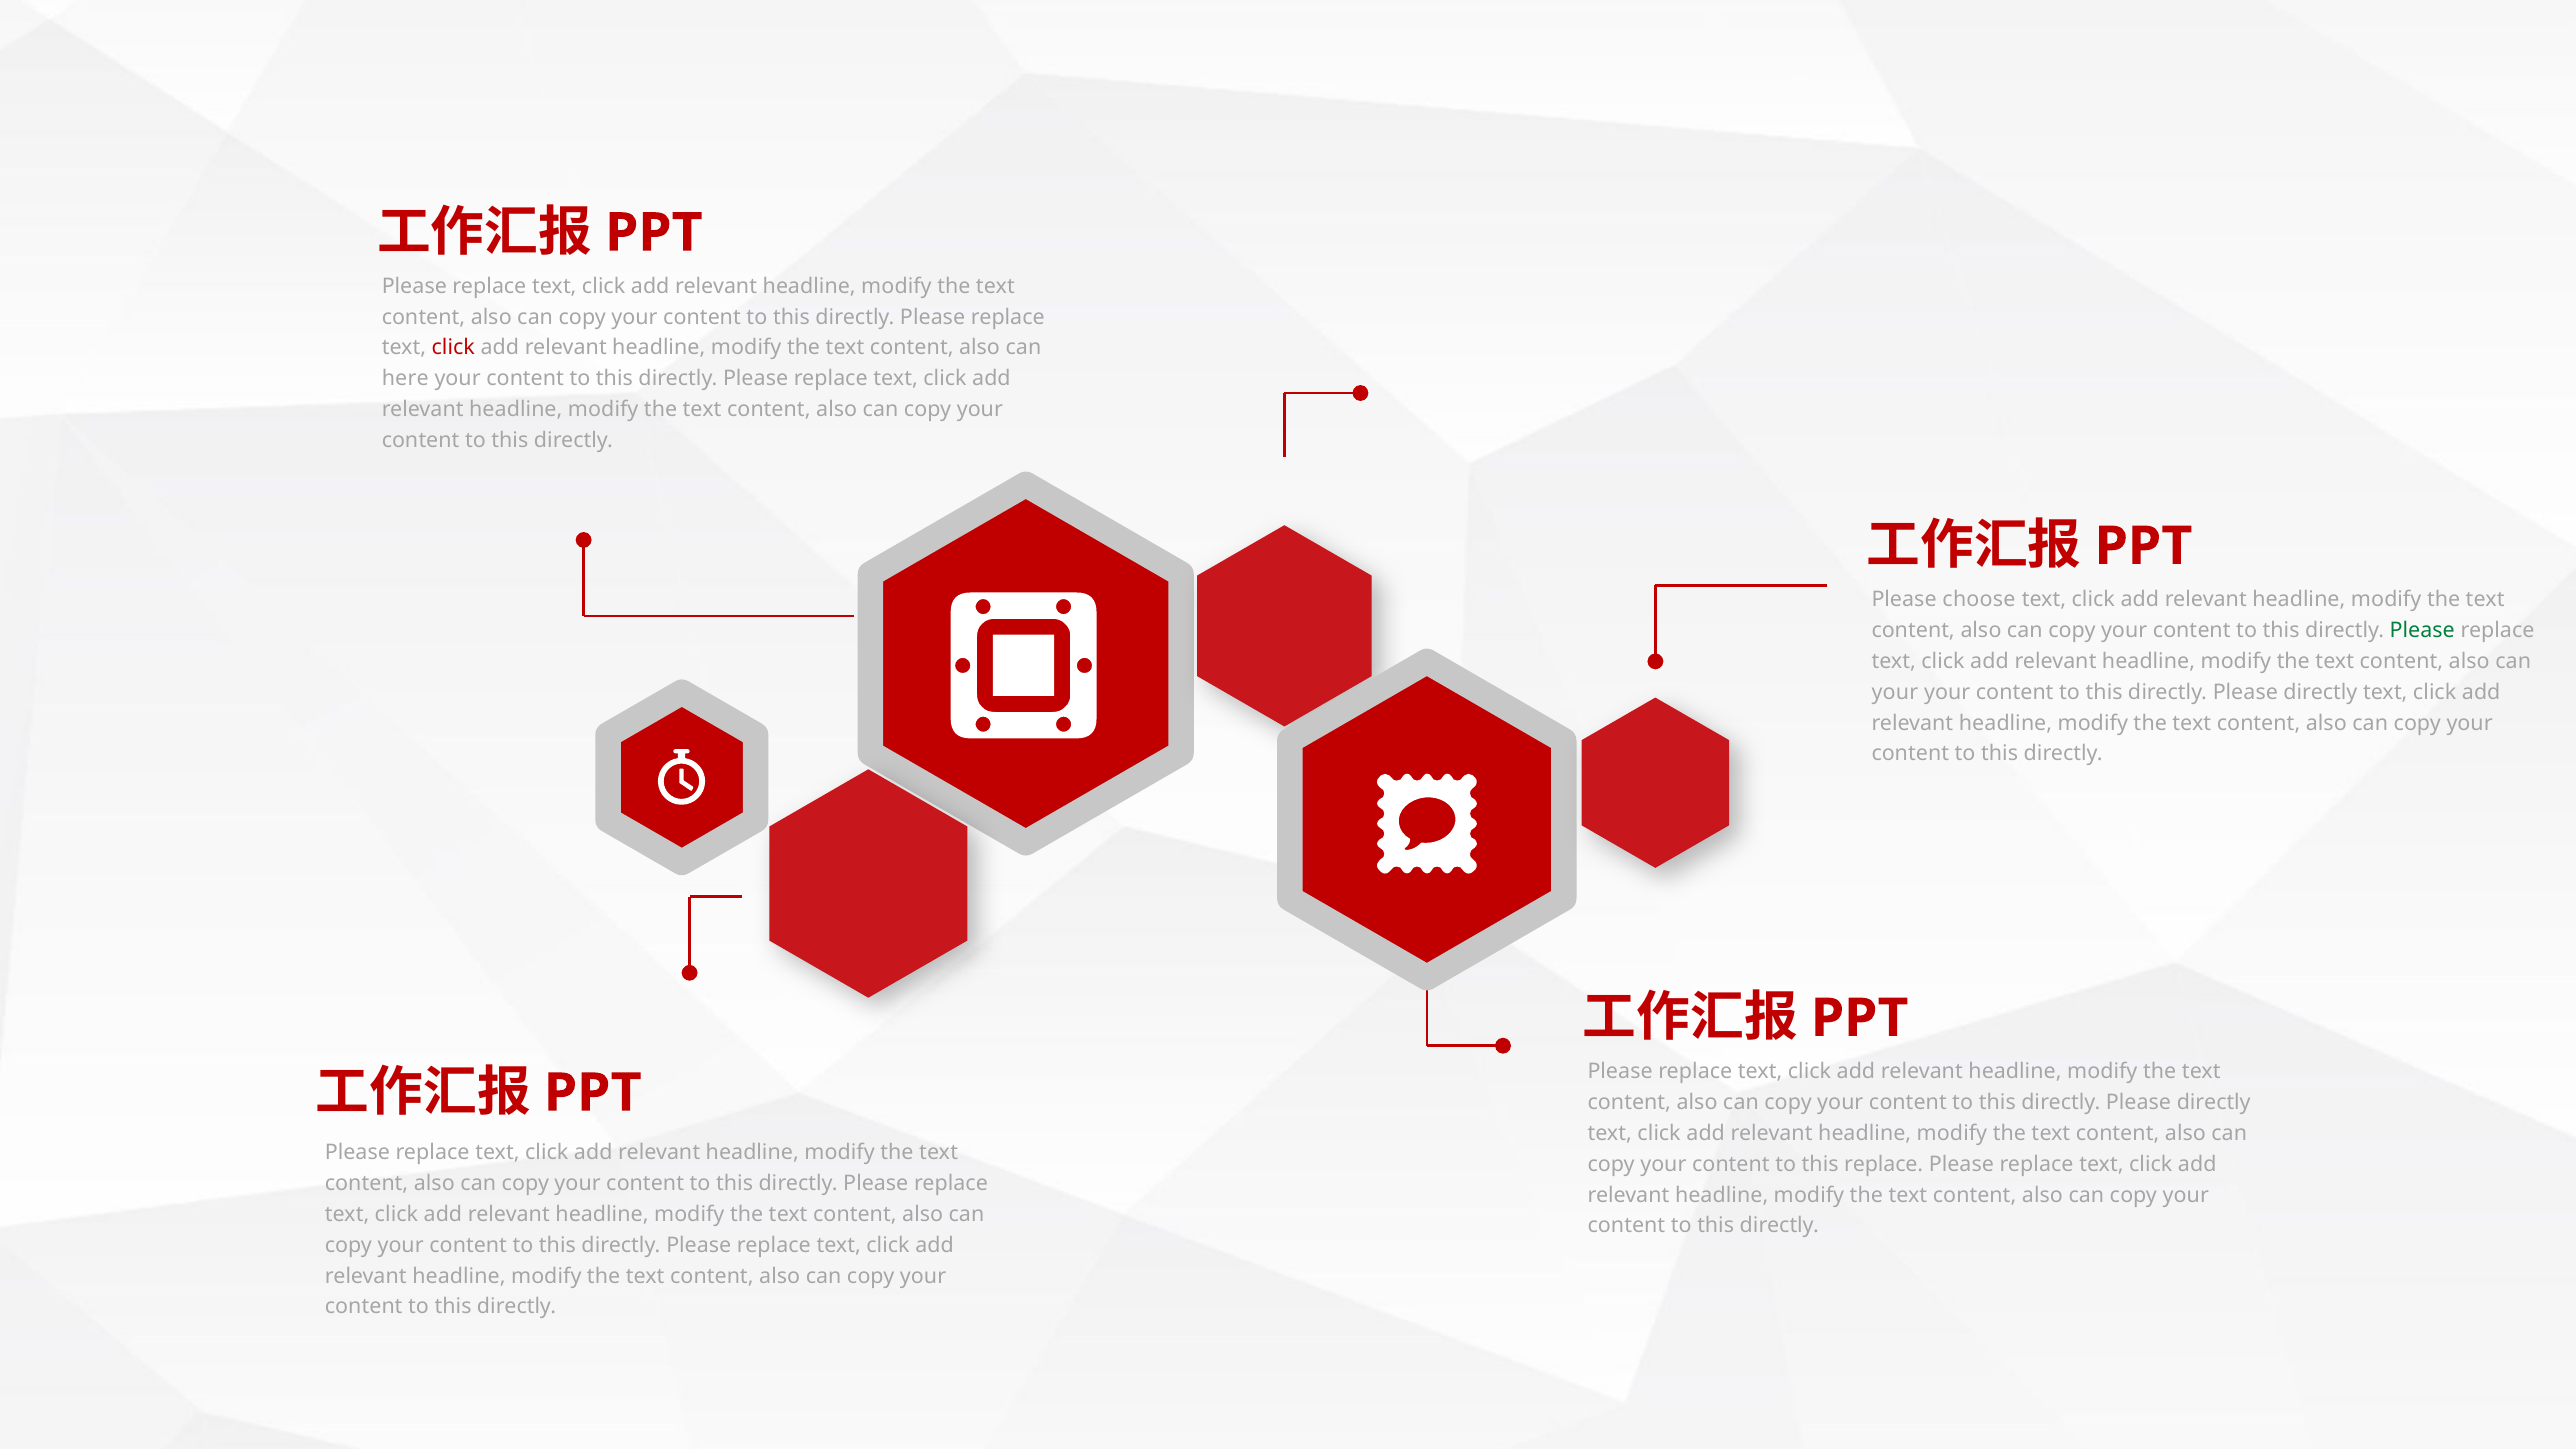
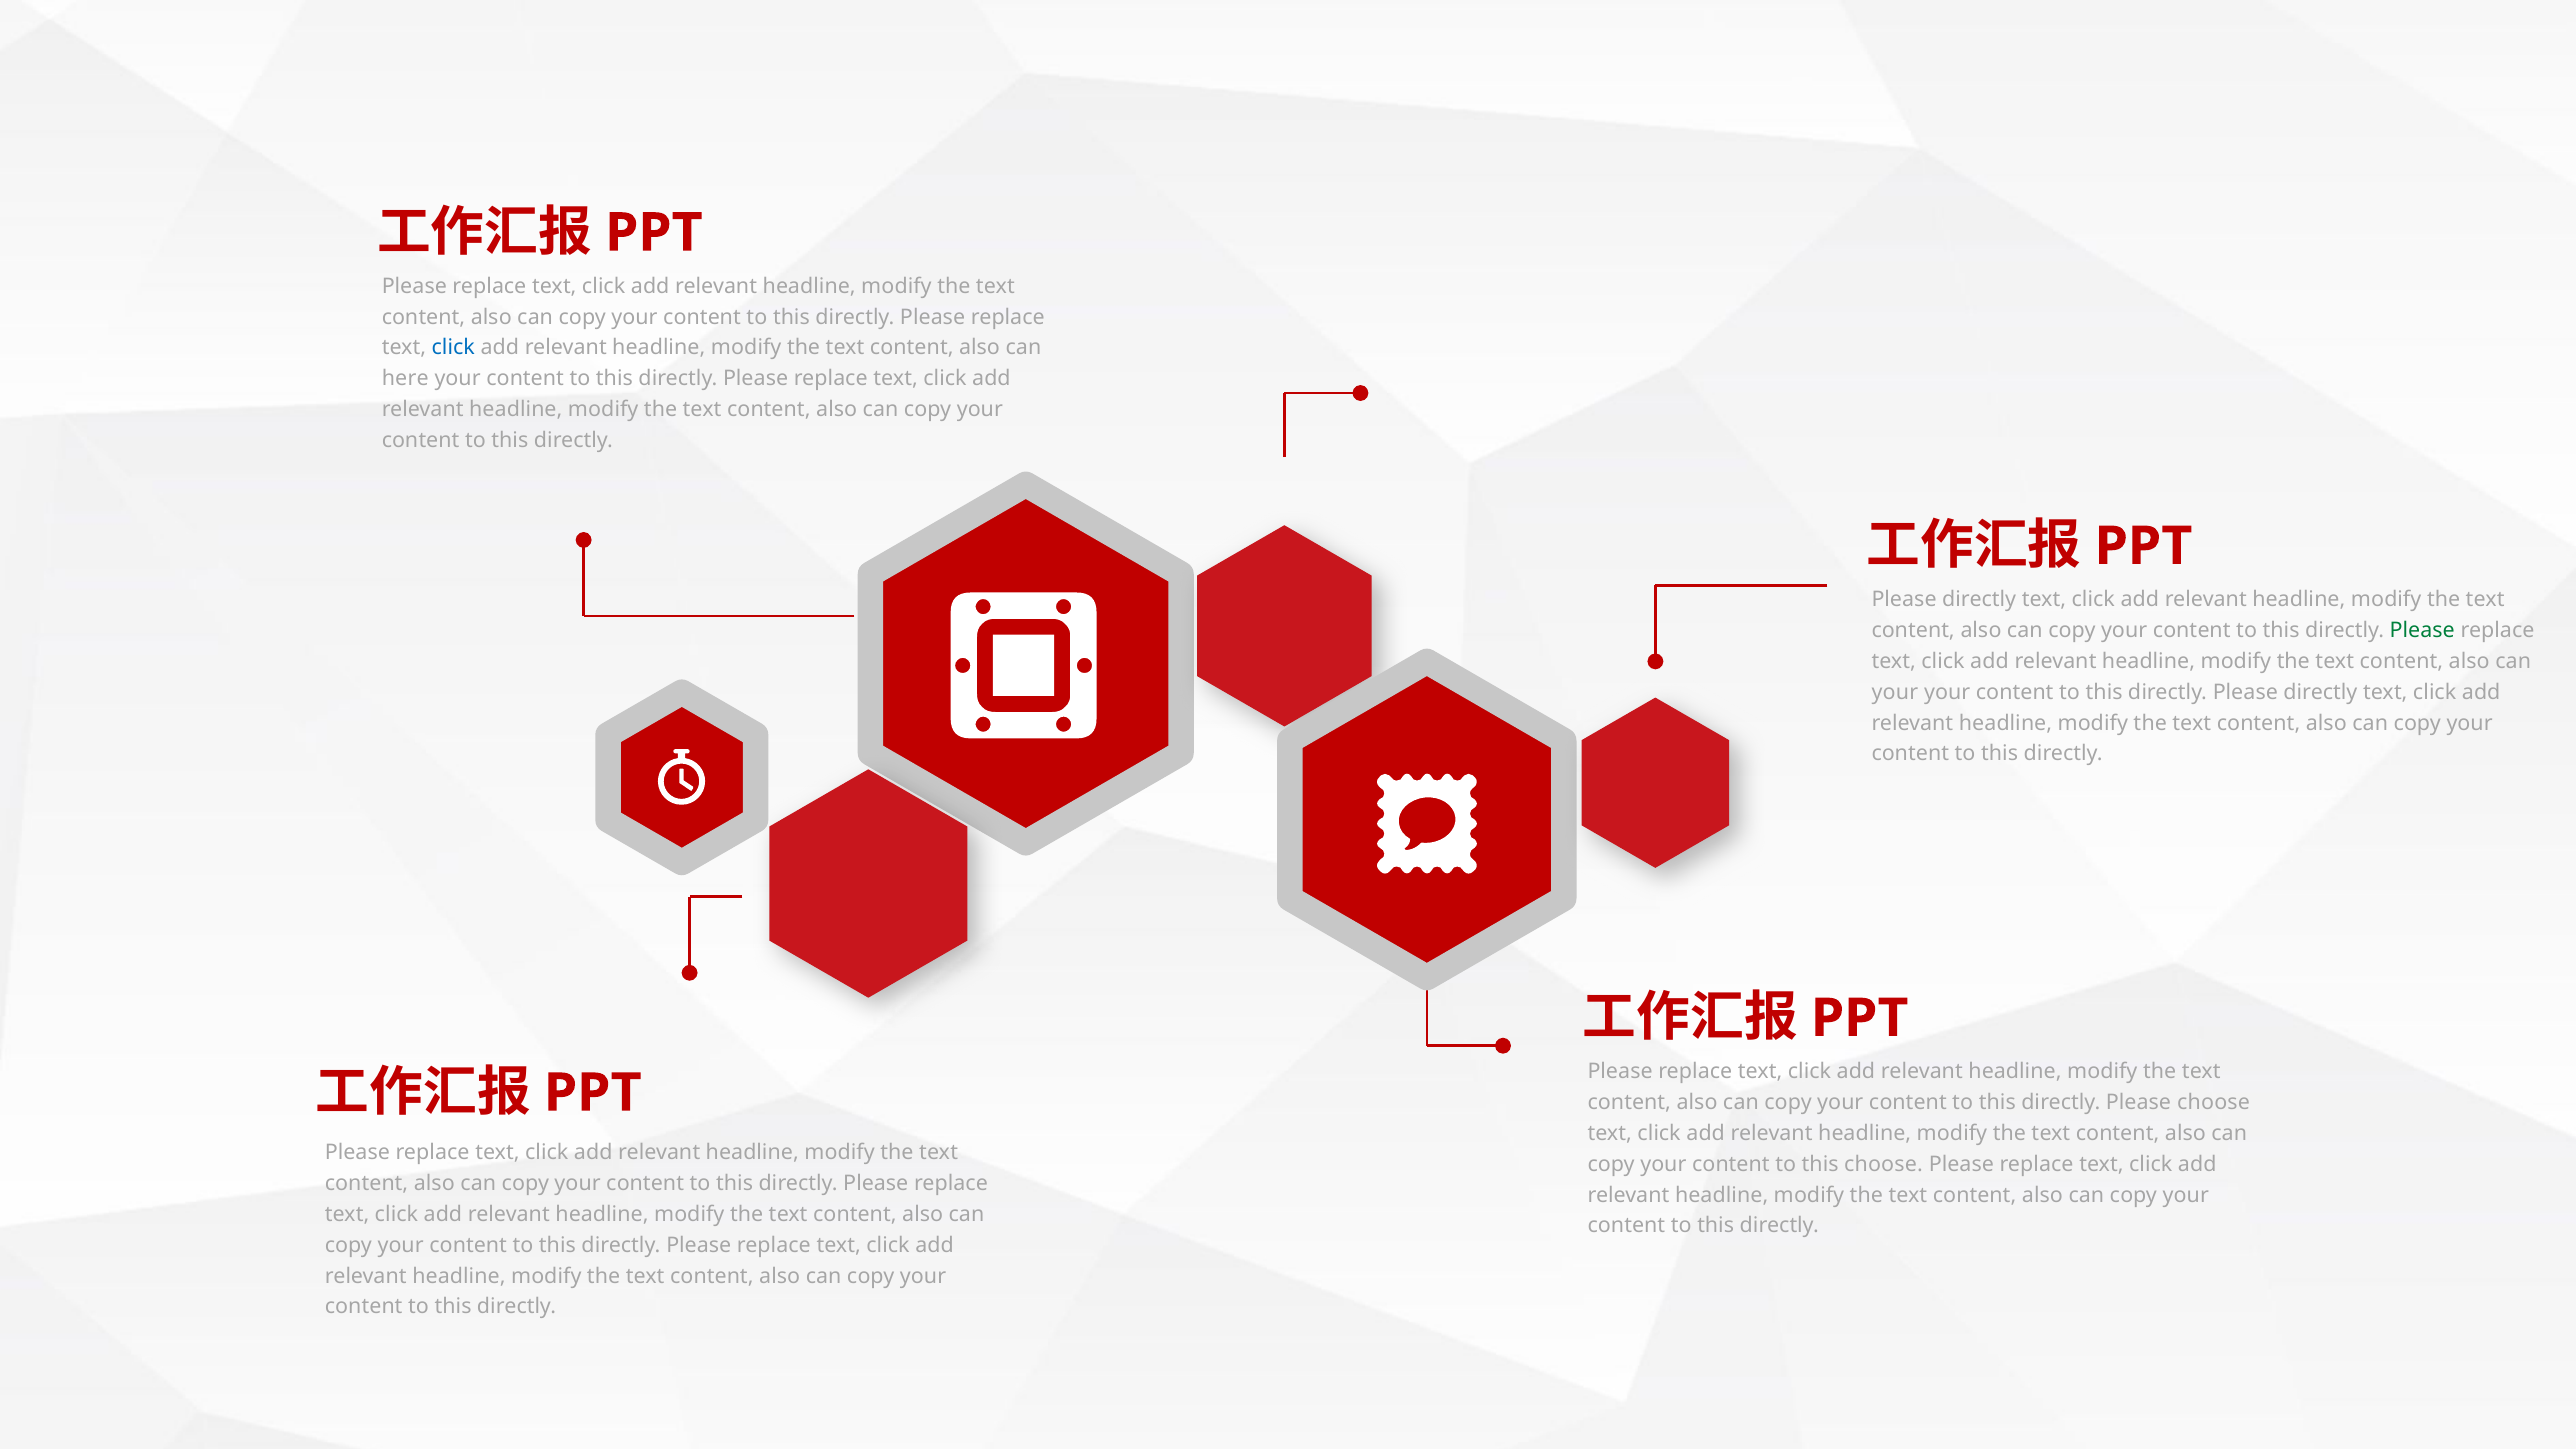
click at (453, 348) colour: red -> blue
choose at (1979, 600): choose -> directly
directly at (2214, 1103): directly -> choose
this replace: replace -> choose
